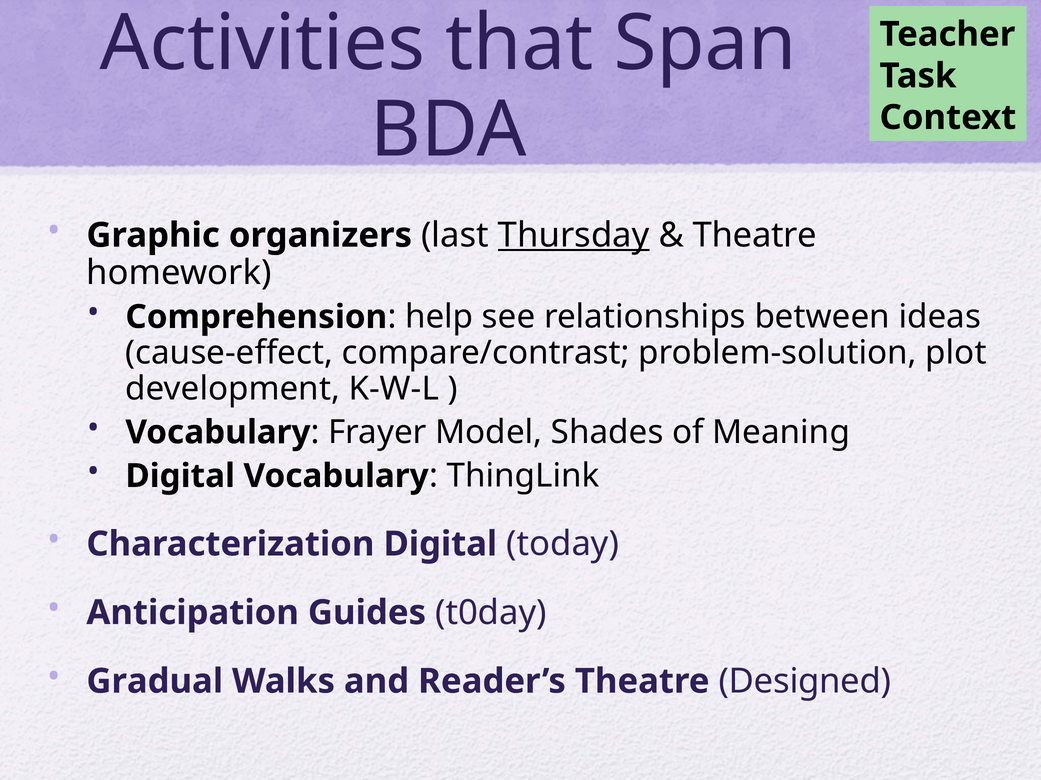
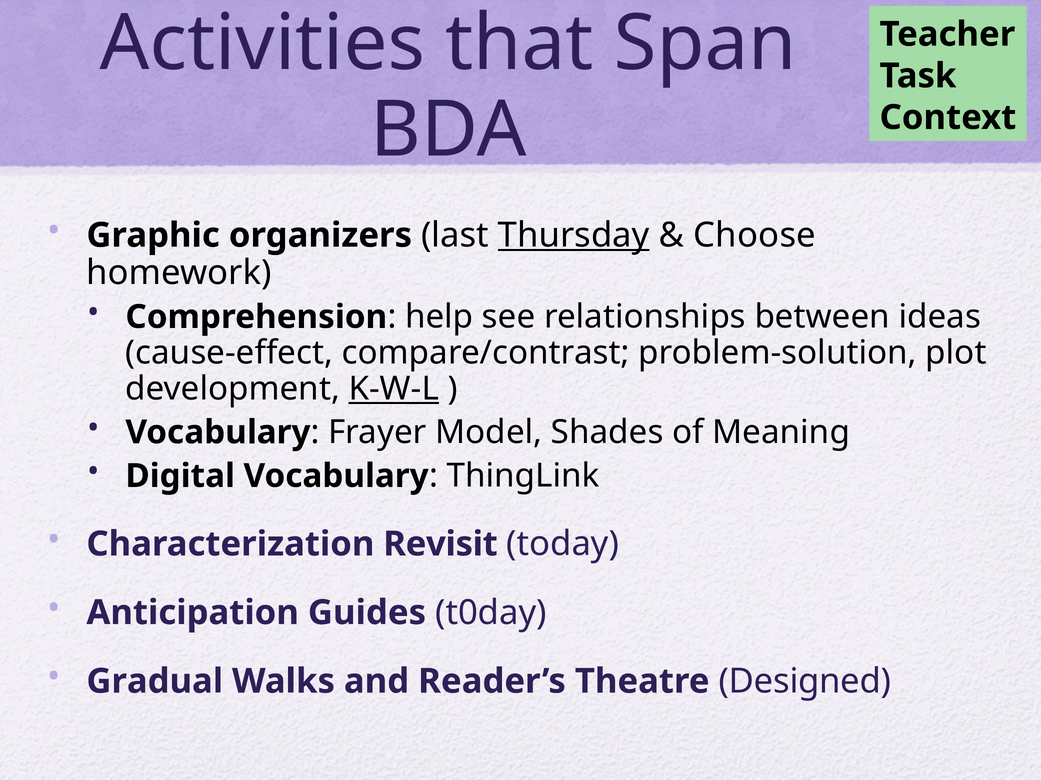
Theatre at (755, 236): Theatre -> Choose
K-W-L underline: none -> present
Characterization Digital: Digital -> Revisit
